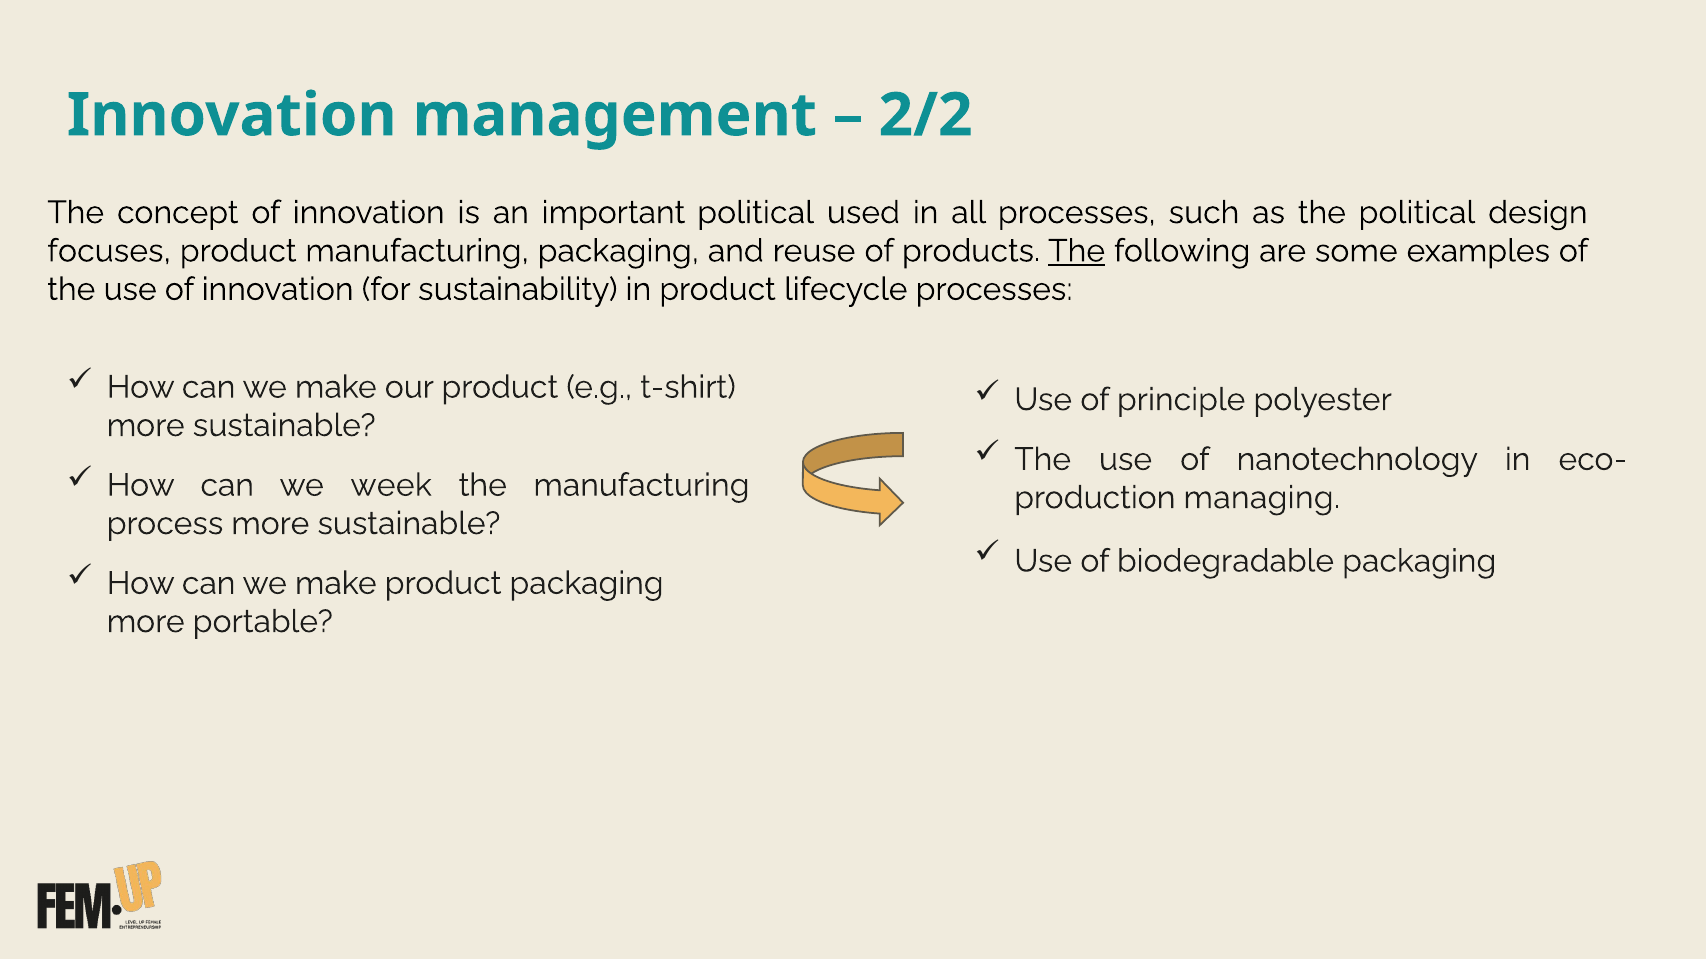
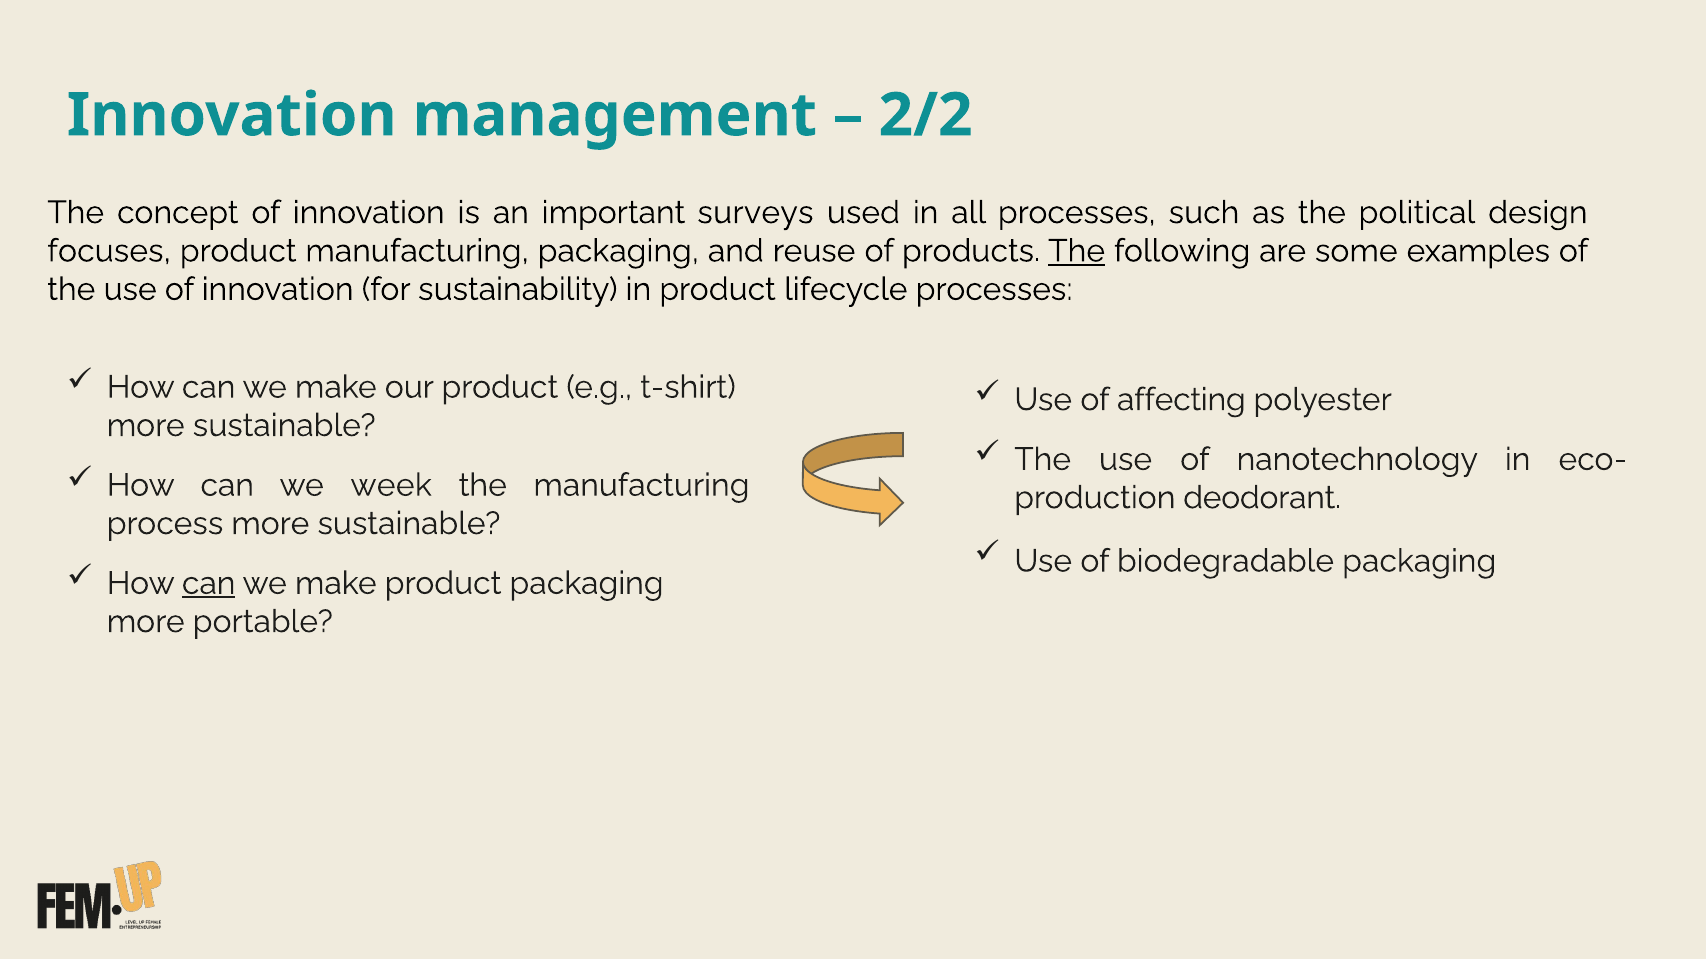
important political: political -> surveys
principle: principle -> affecting
managing: managing -> deodorant
can at (209, 584) underline: none -> present
